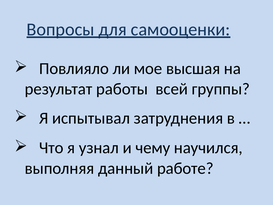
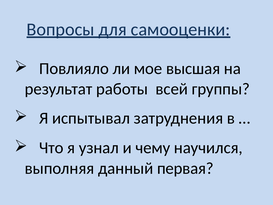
работе: работе -> первая
